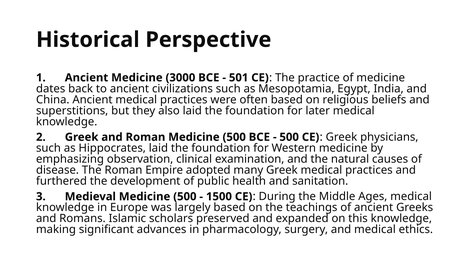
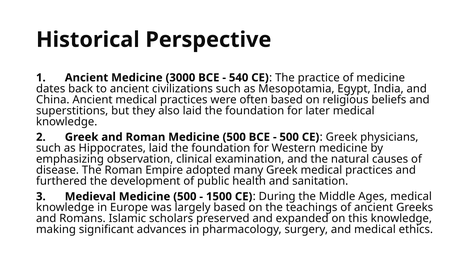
501: 501 -> 540
